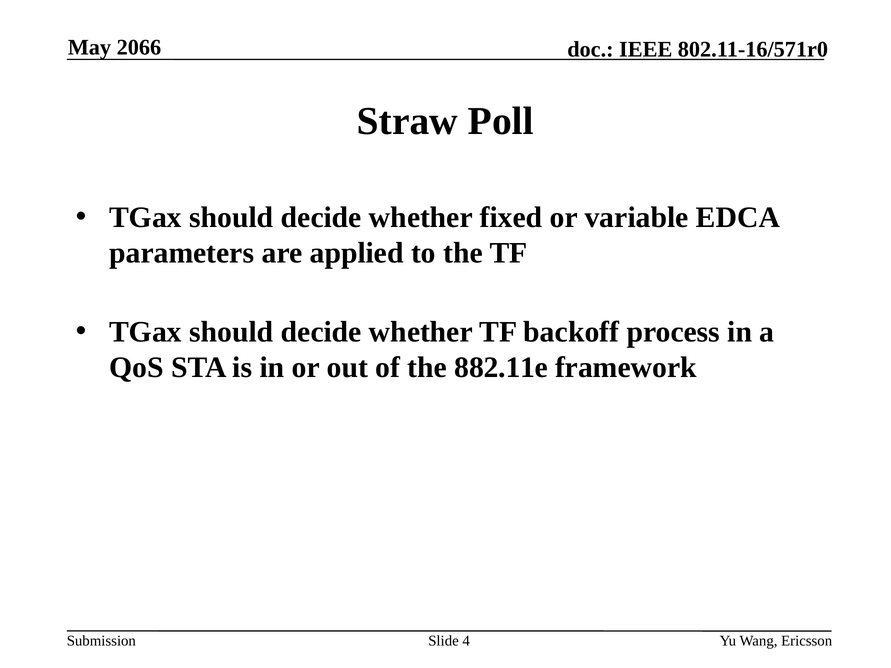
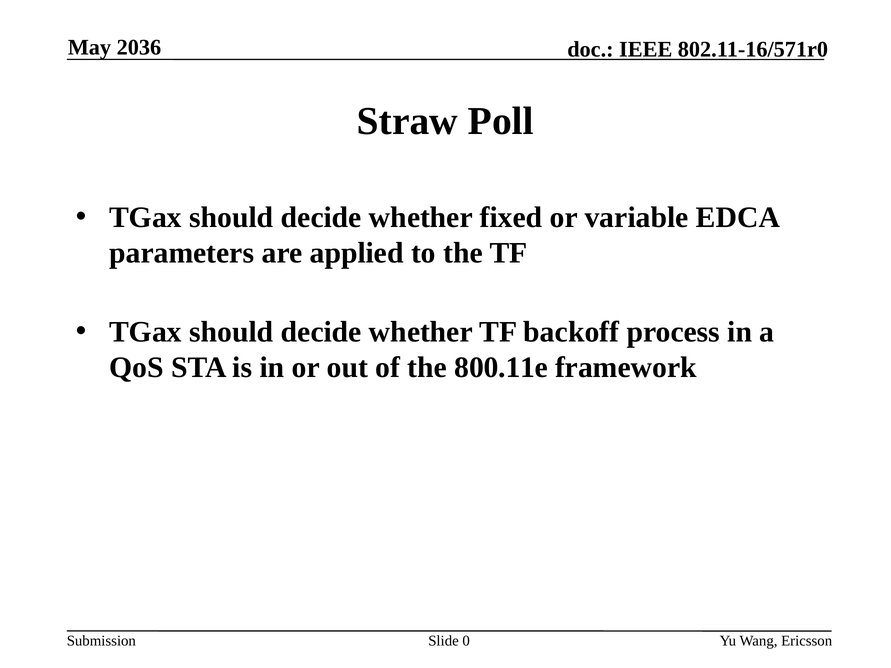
2066: 2066 -> 2036
882.11e: 882.11e -> 800.11e
4: 4 -> 0
